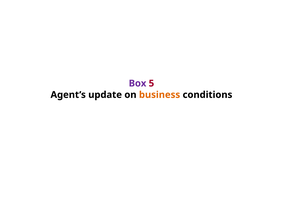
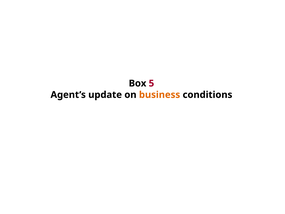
Box colour: purple -> black
